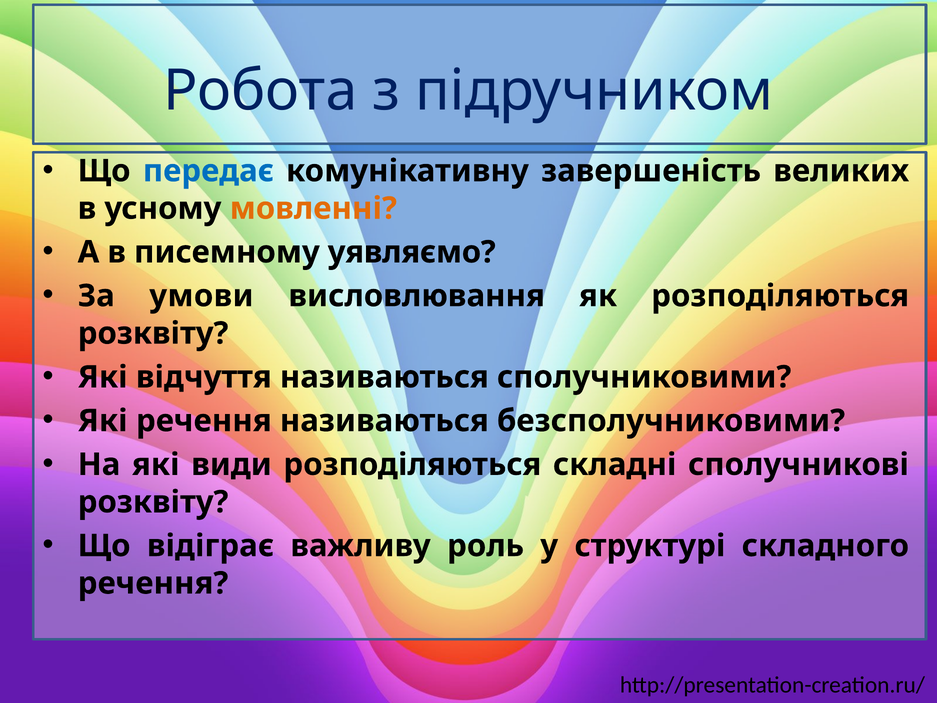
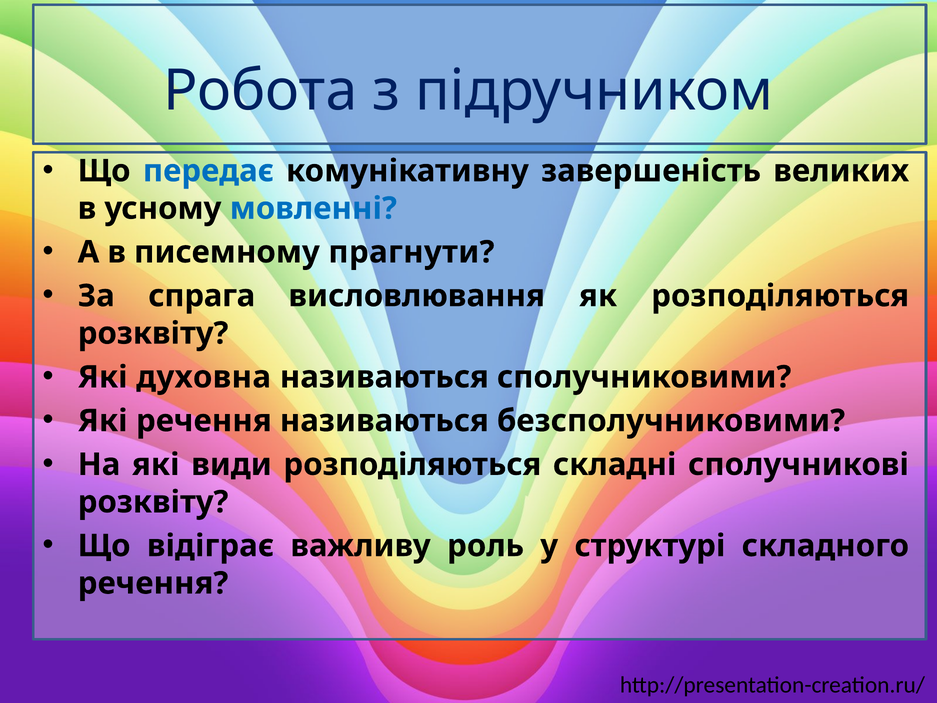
мовленні colour: orange -> blue
уявляємо: уявляємо -> прагнути
умови: умови -> спрага
відчуття: відчуття -> духовна
